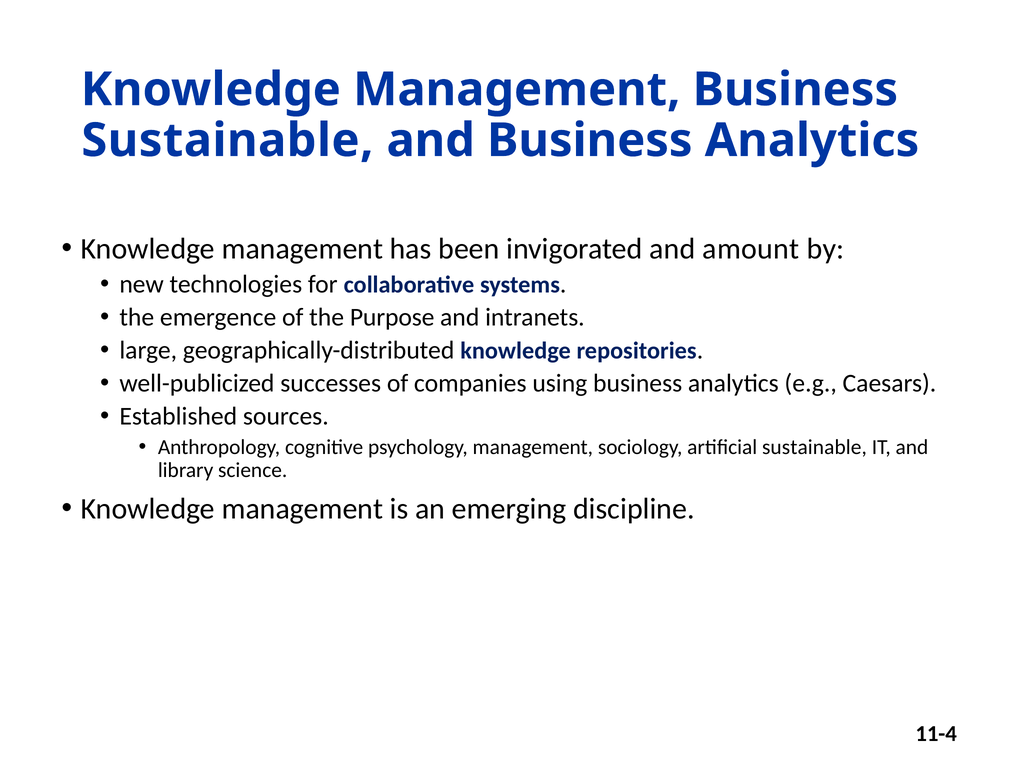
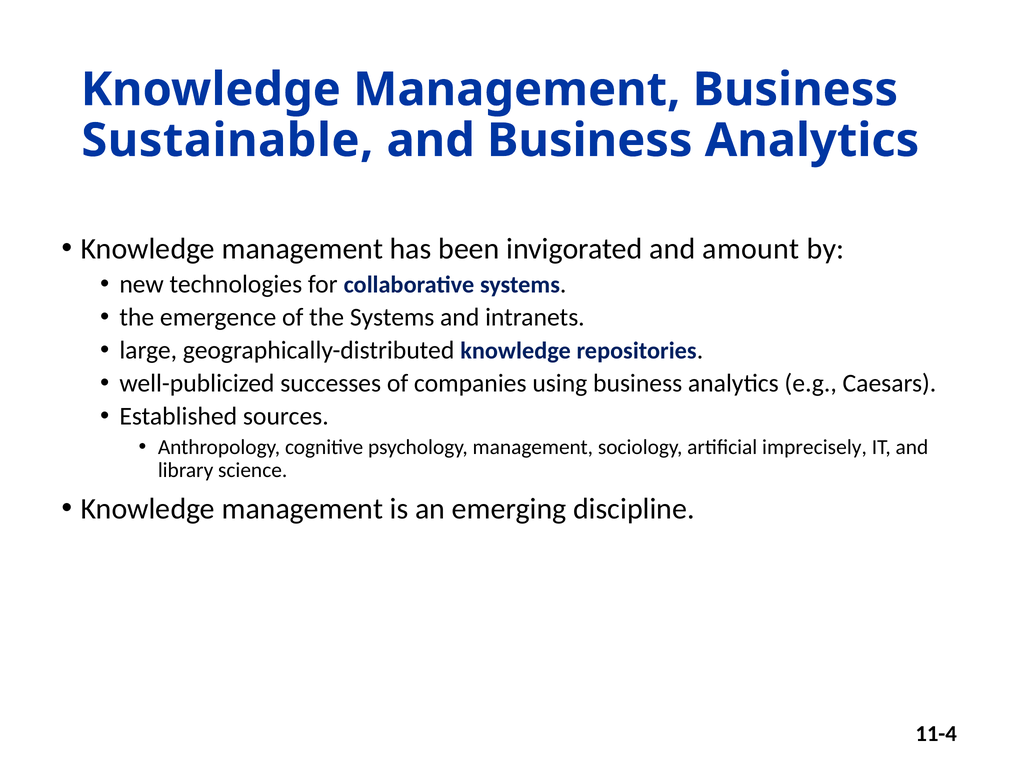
the Purpose: Purpose -> Systems
artificial sustainable: sustainable -> imprecisely
